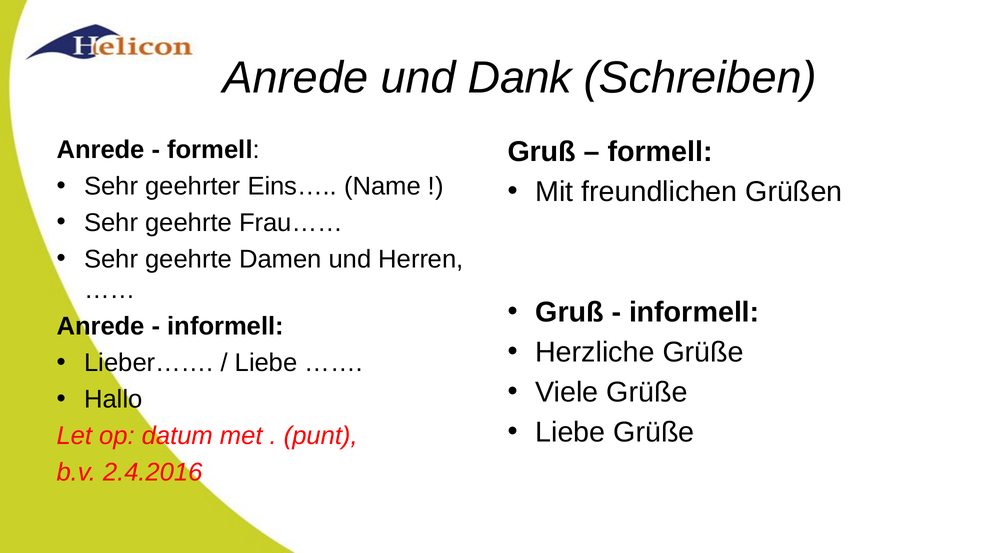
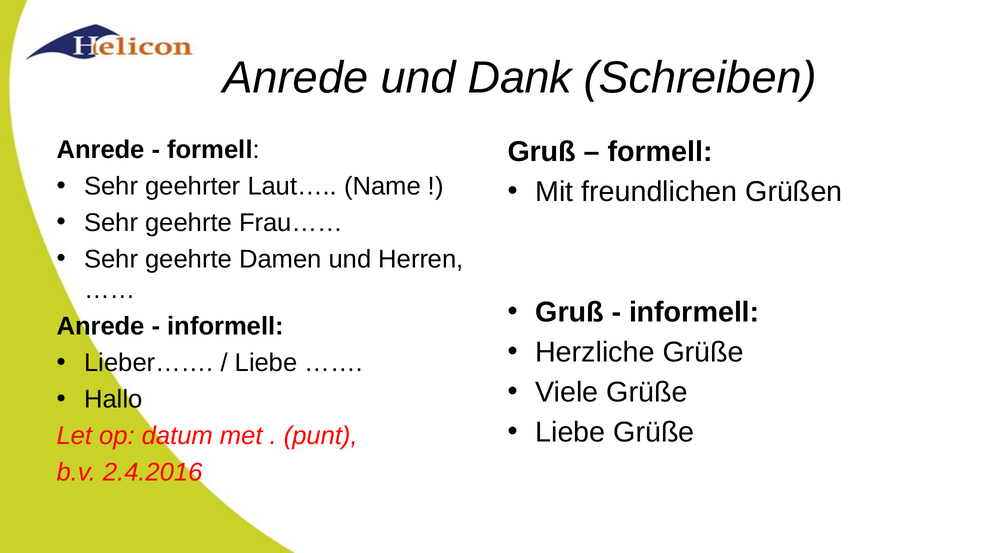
Eins…: Eins… -> Laut…
